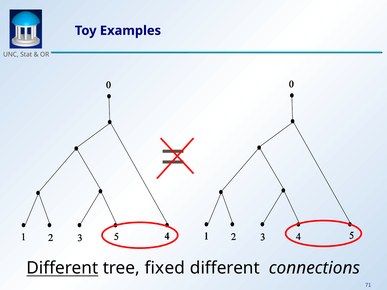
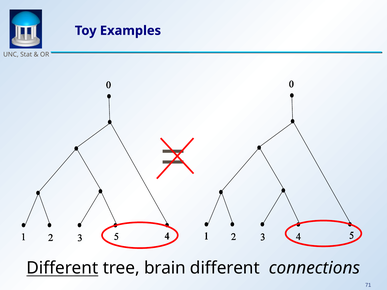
fixed: fixed -> brain
